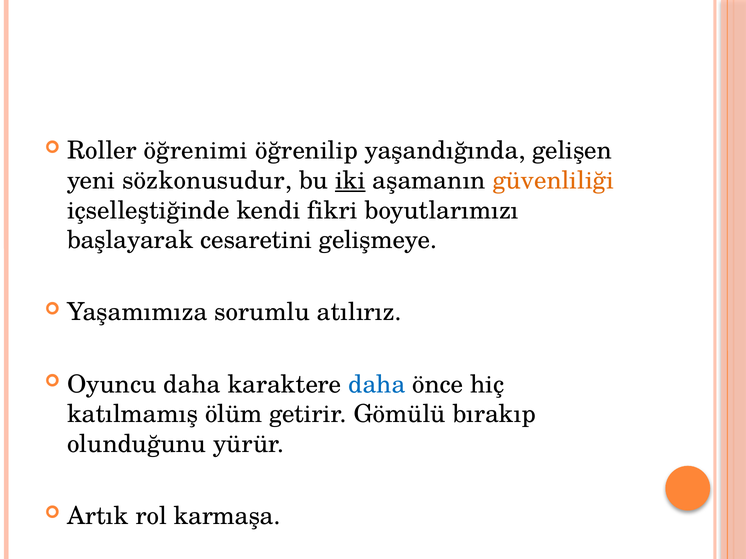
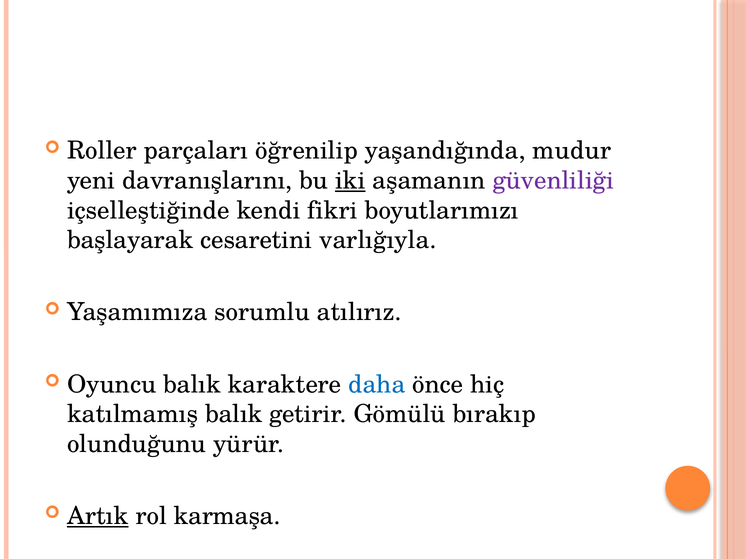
öğrenimi: öğrenimi -> parçaları
gelişen: gelişen -> mudur
sözkonusudur: sözkonusudur -> davranışlarını
güvenliliği colour: orange -> purple
gelişmeye: gelişmeye -> varlığıyla
Oyuncu daha: daha -> balık
katılmamış ölüm: ölüm -> balık
Artık underline: none -> present
